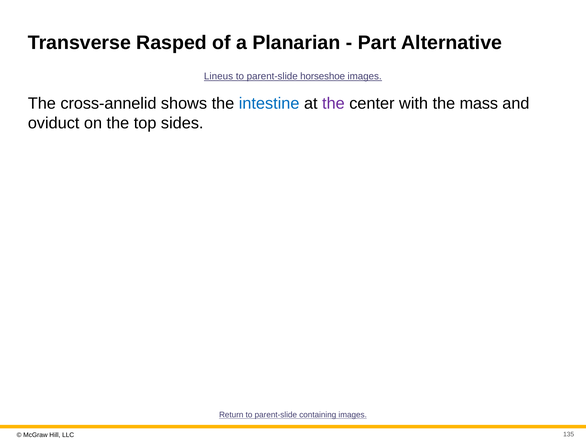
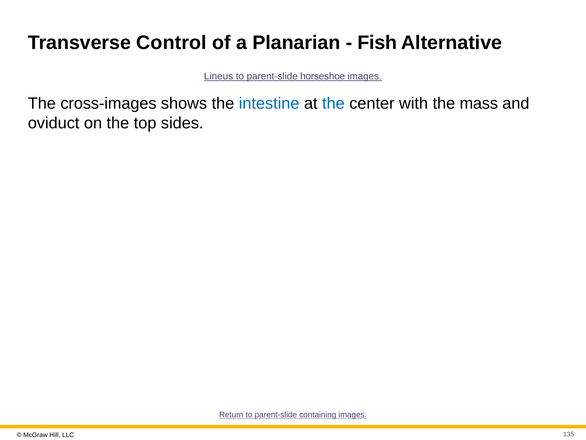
Rasped: Rasped -> Control
Part: Part -> Fish
cross-annelid: cross-annelid -> cross-images
the at (333, 103) colour: purple -> blue
